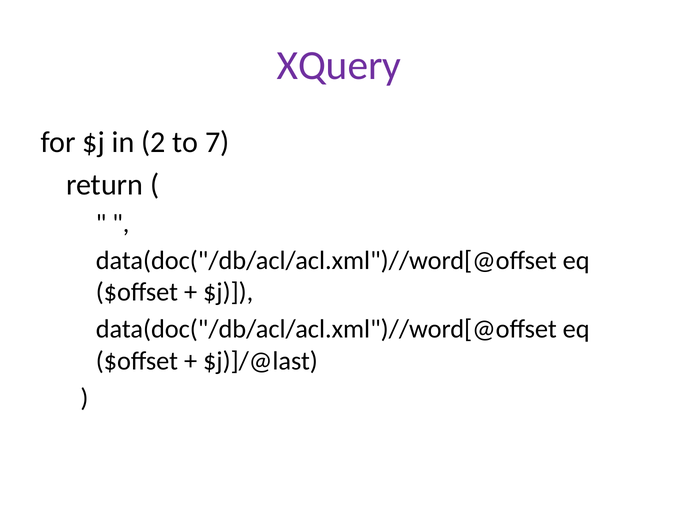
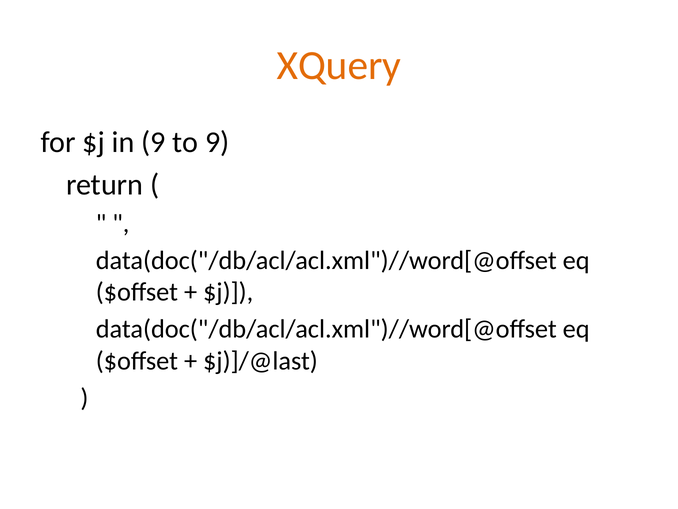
XQuery colour: purple -> orange
in 2: 2 -> 9
to 7: 7 -> 9
